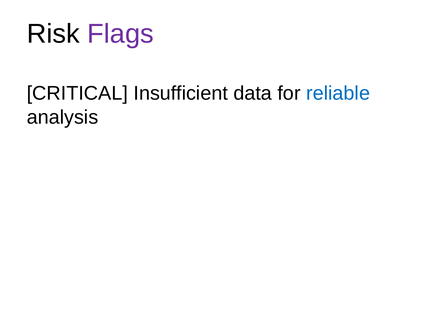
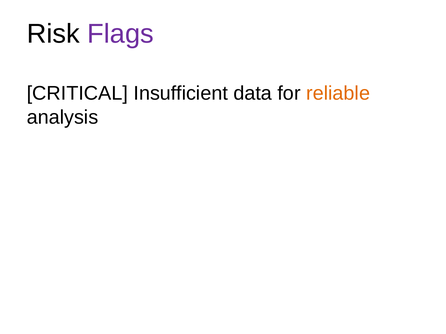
reliable colour: blue -> orange
